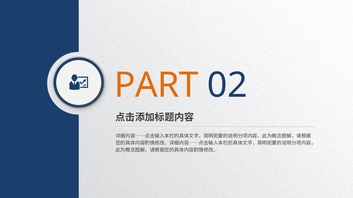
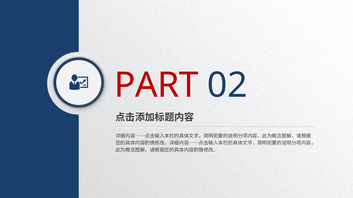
PART colour: orange -> red
